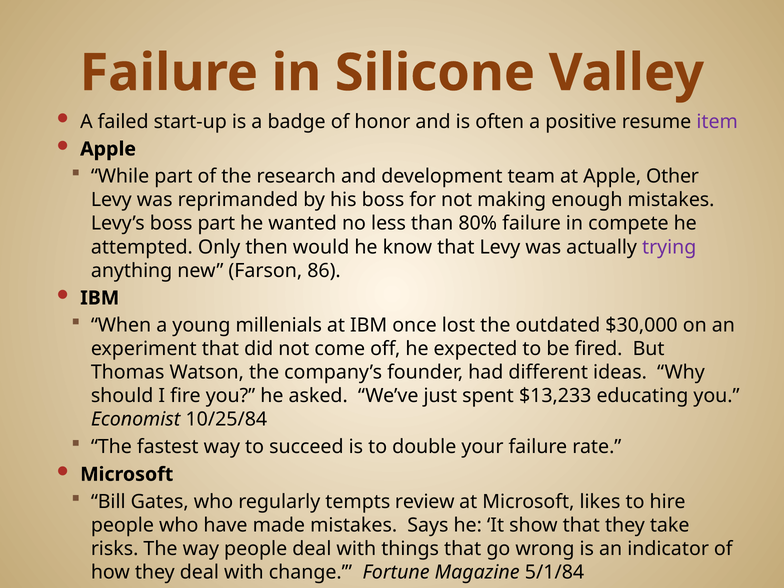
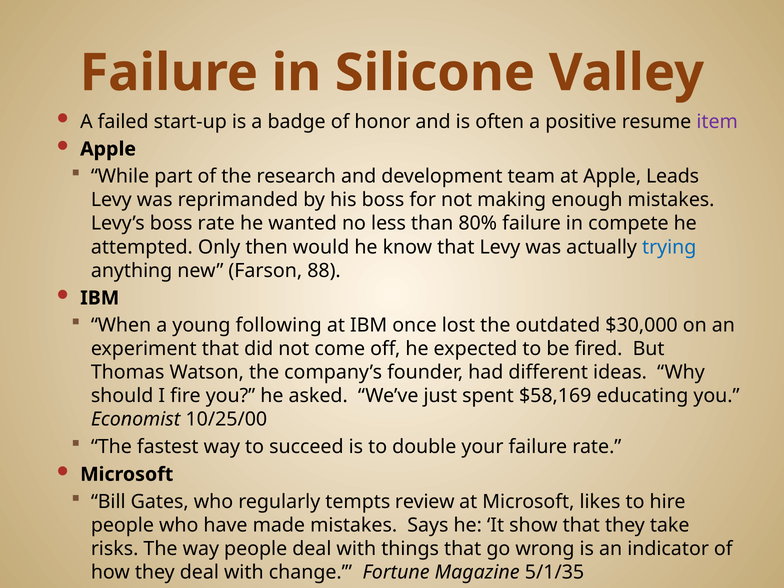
Other: Other -> Leads
boss part: part -> rate
trying colour: purple -> blue
86: 86 -> 88
millenials: millenials -> following
$13,233: $13,233 -> $58,169
10/25/84: 10/25/84 -> 10/25/00
5/1/84: 5/1/84 -> 5/1/35
